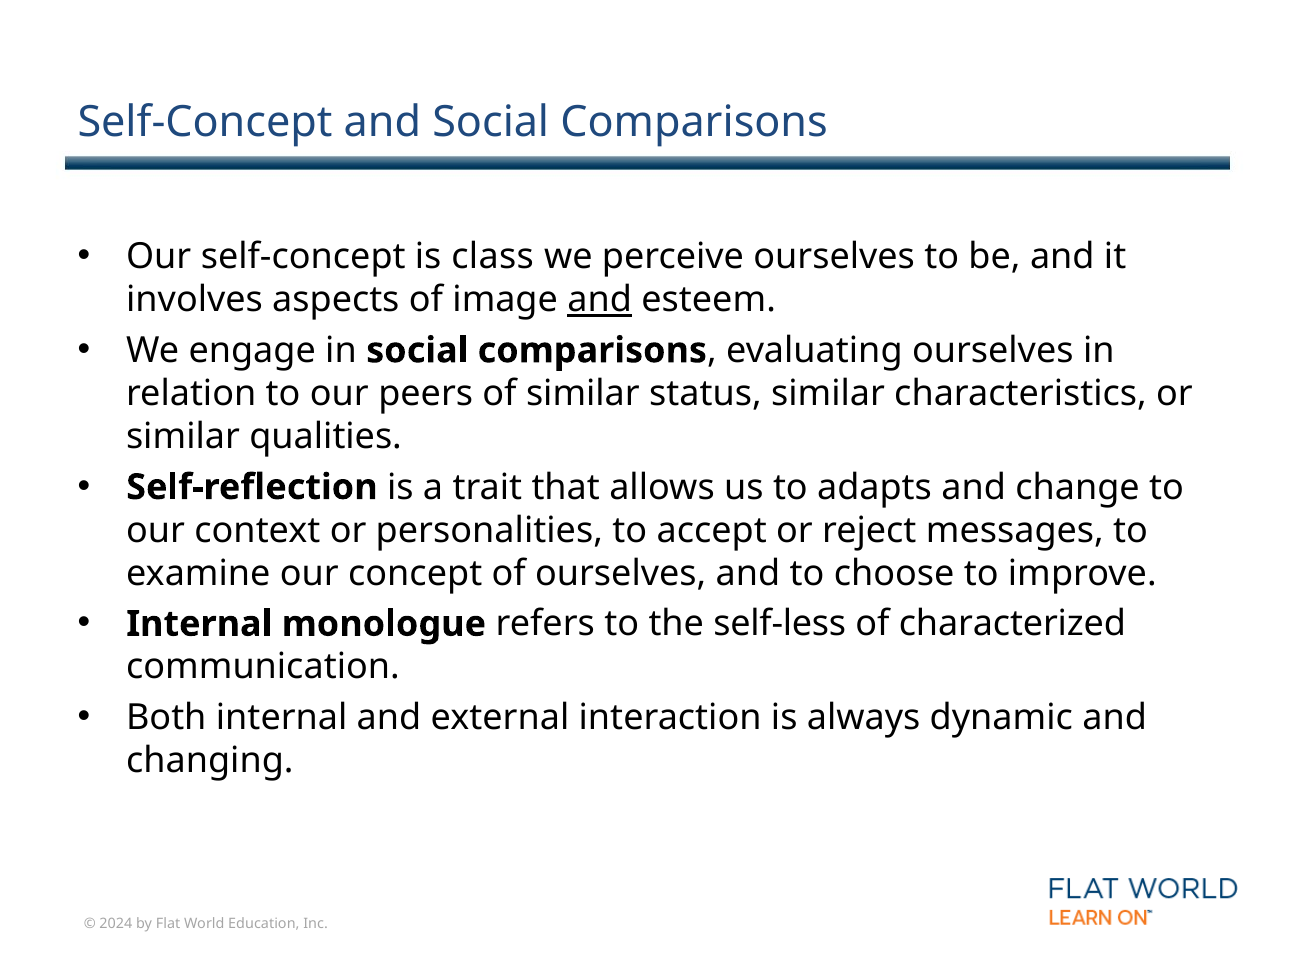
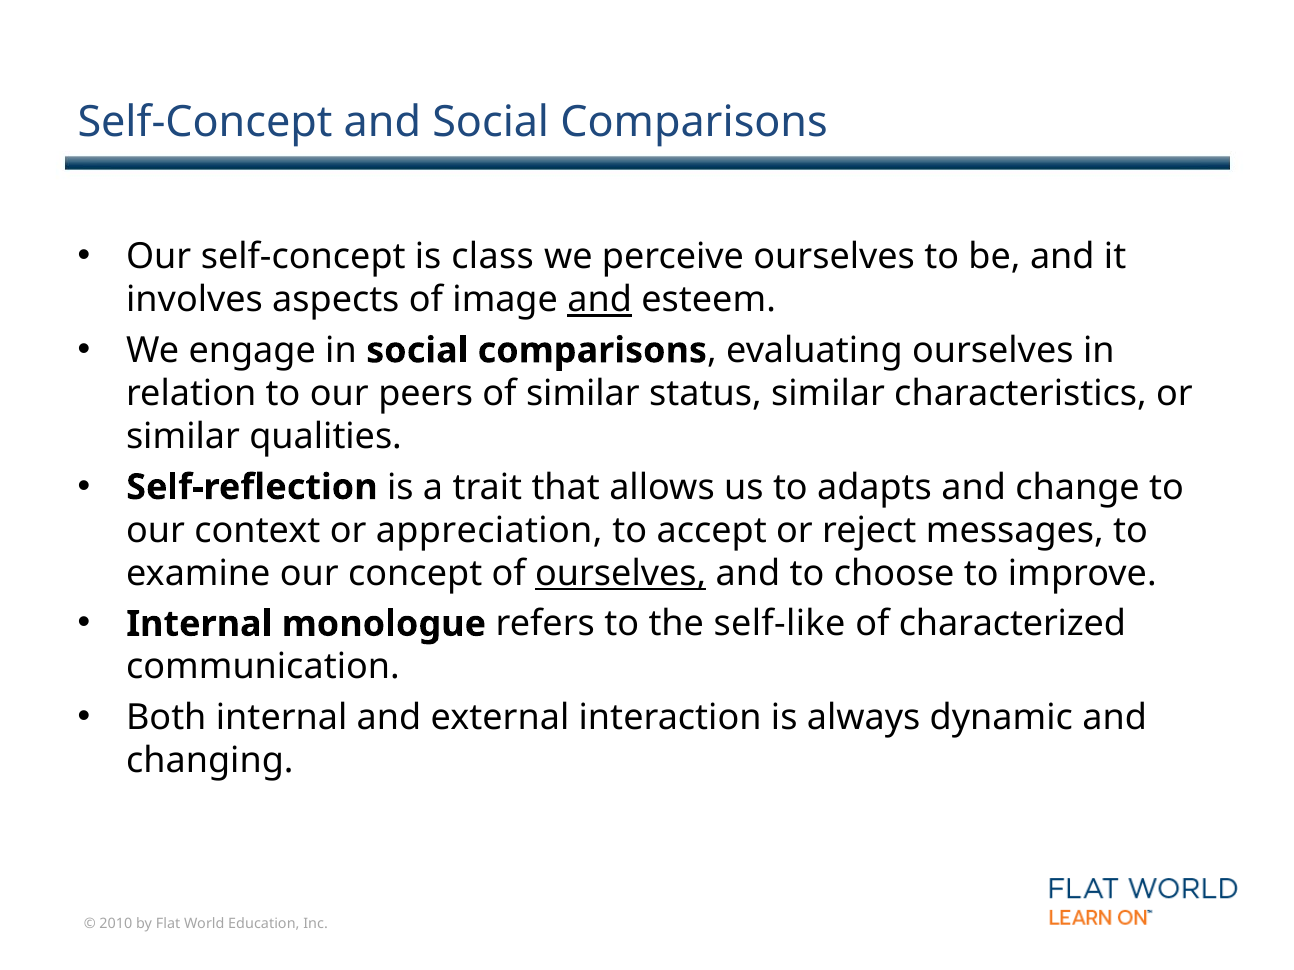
personalities: personalities -> appreciation
ourselves at (621, 574) underline: none -> present
self-less: self-less -> self-like
2024: 2024 -> 2010
